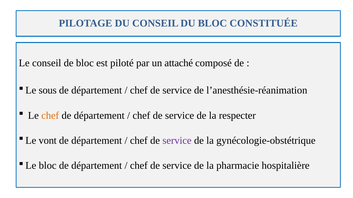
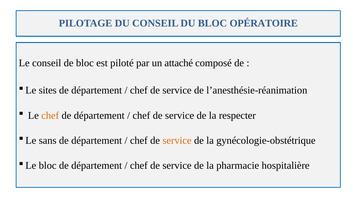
CONSTITUÉE: CONSTITUÉE -> OPÉRATOIRE
sous: sous -> sites
vont: vont -> sans
service at (177, 141) colour: purple -> orange
